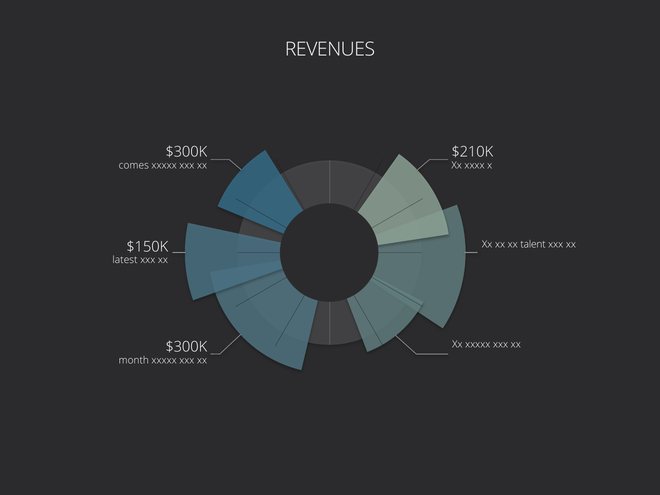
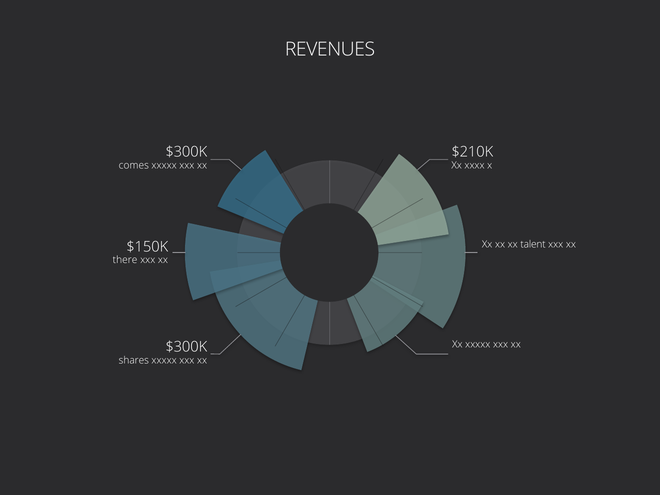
latest: latest -> there
month: month -> shares
